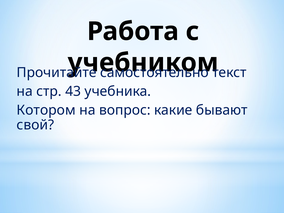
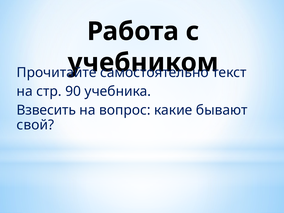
43: 43 -> 90
Котором: Котором -> Взвесить
